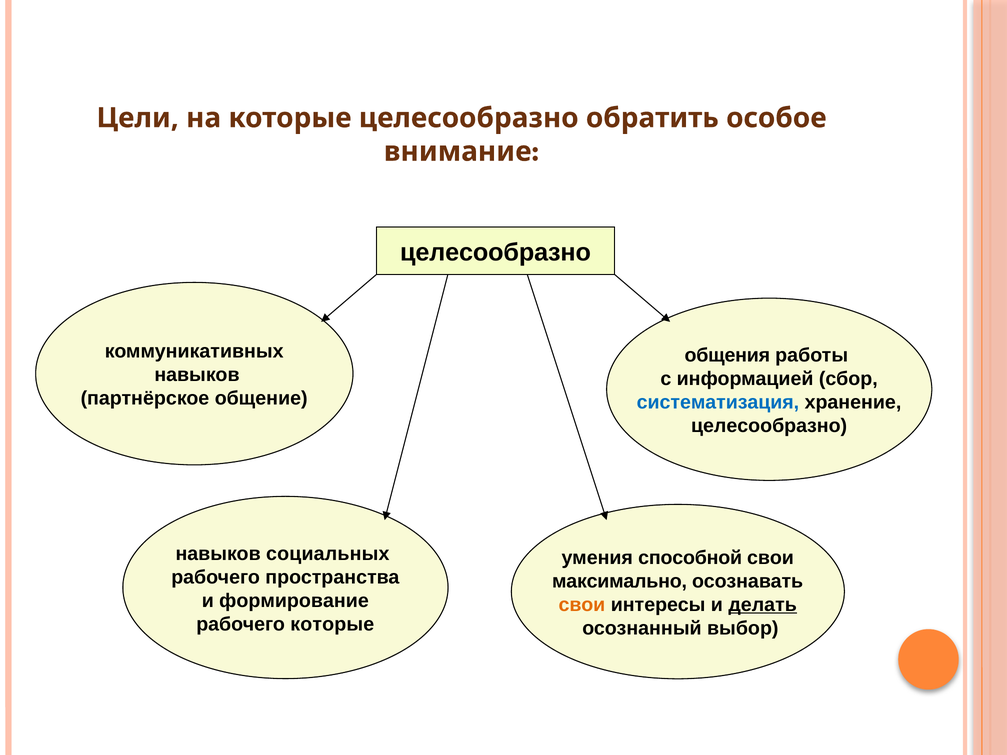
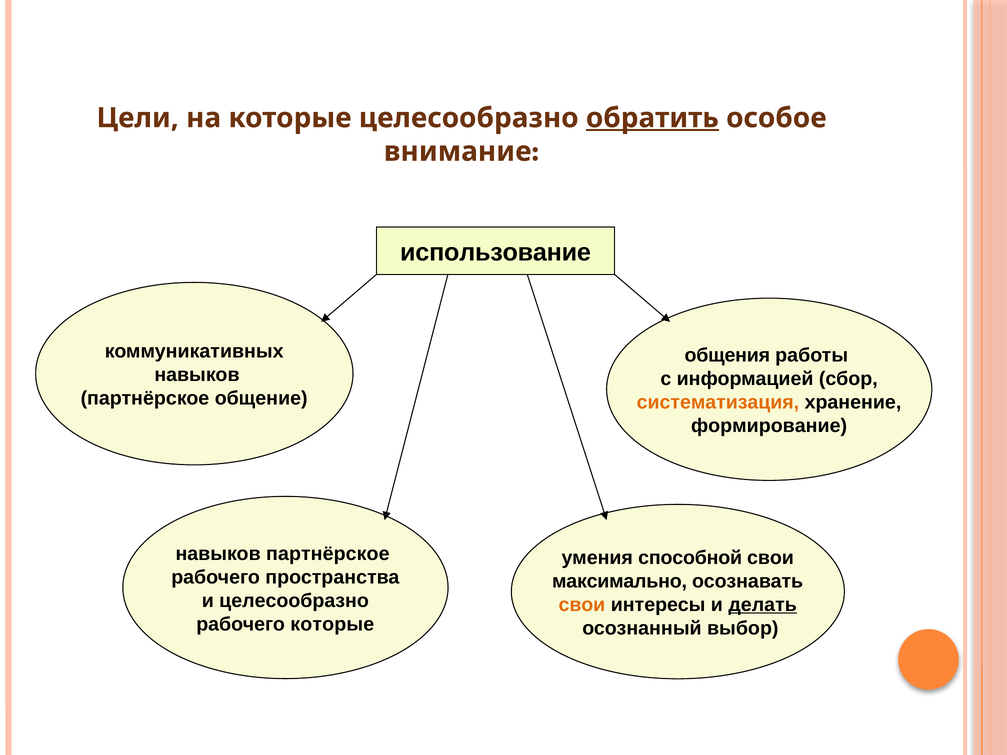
обратить underline: none -> present
целесообразно at (495, 252): целесообразно -> использование
систематизация colour: blue -> orange
целесообразно at (769, 426): целесообразно -> формирование
социальных at (328, 554): социальных -> партнёрское
и формирование: формирование -> целесообразно
